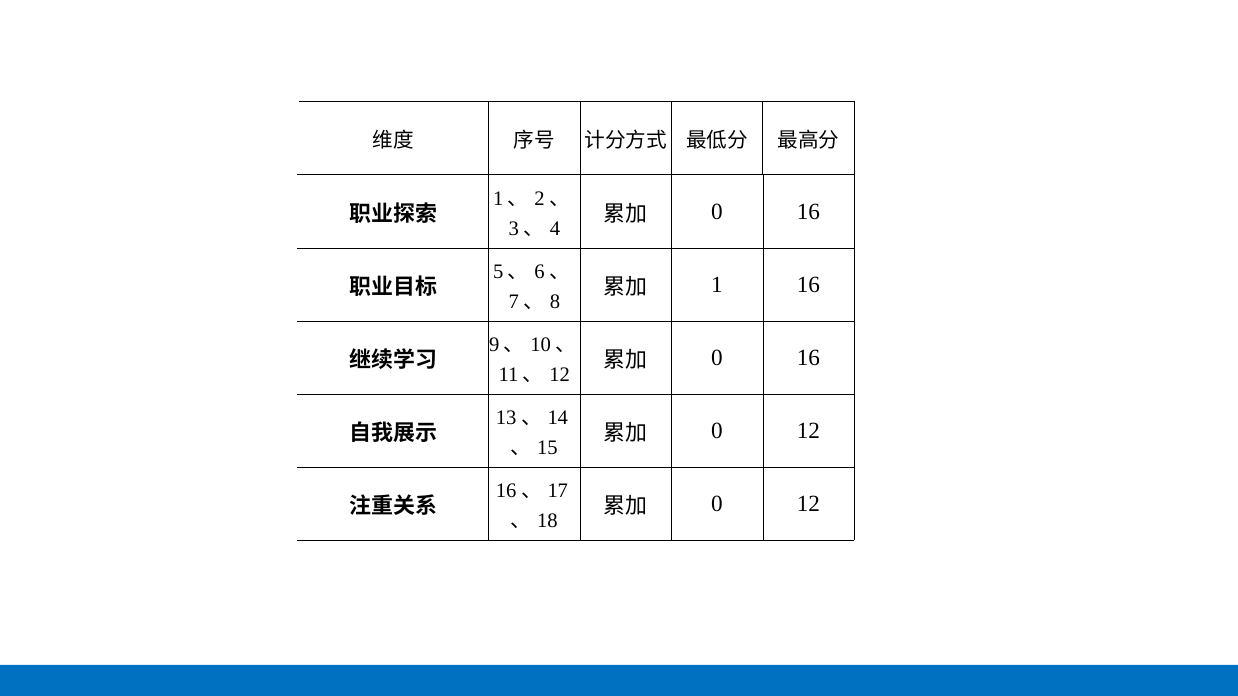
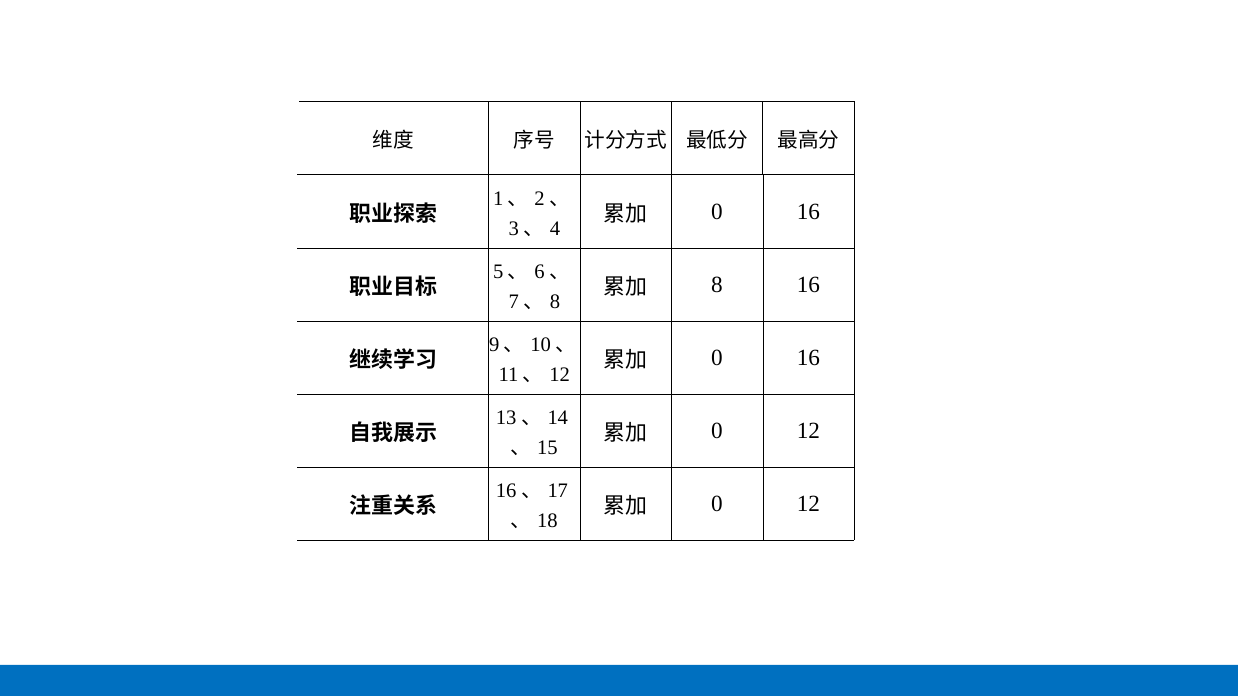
1 at (717, 285): 1 -> 8
